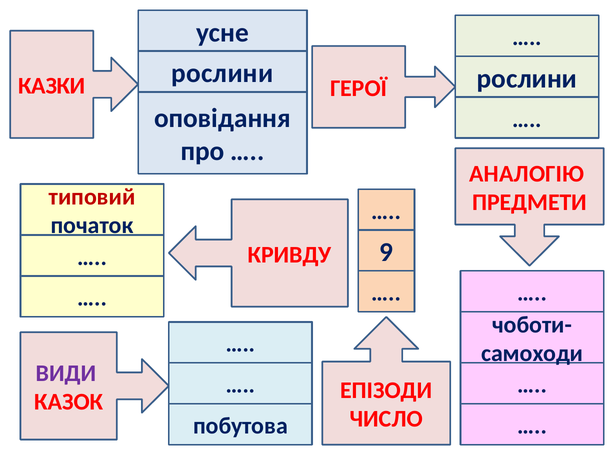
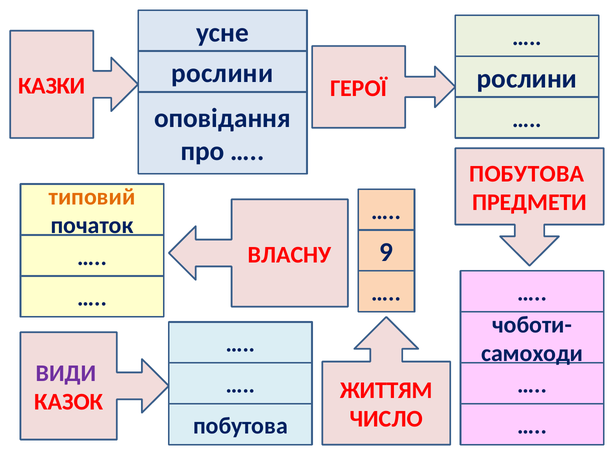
АНАЛОГІЮ at (527, 174): АНАЛОГІЮ -> ПОБУТОВА
типовий colour: red -> orange
КРИВДУ: КРИВДУ -> ВЛАСНУ
ЕПІЗОДИ: ЕПІЗОДИ -> ЖИТТЯМ
